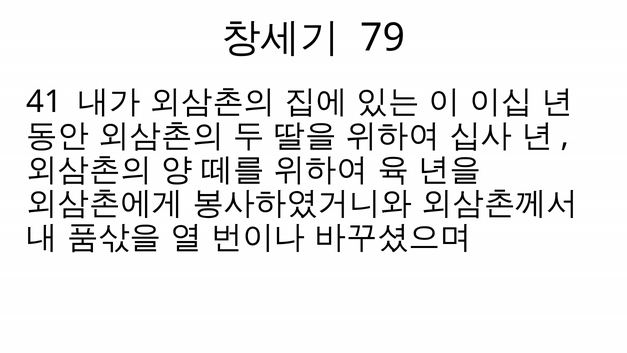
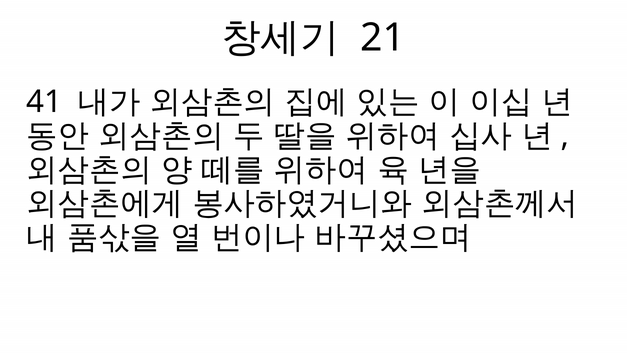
79: 79 -> 21
